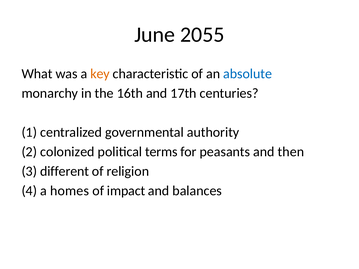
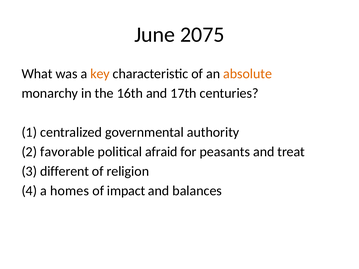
2055: 2055 -> 2075
absolute colour: blue -> orange
colonized: colonized -> favorable
terms: terms -> afraid
then: then -> treat
